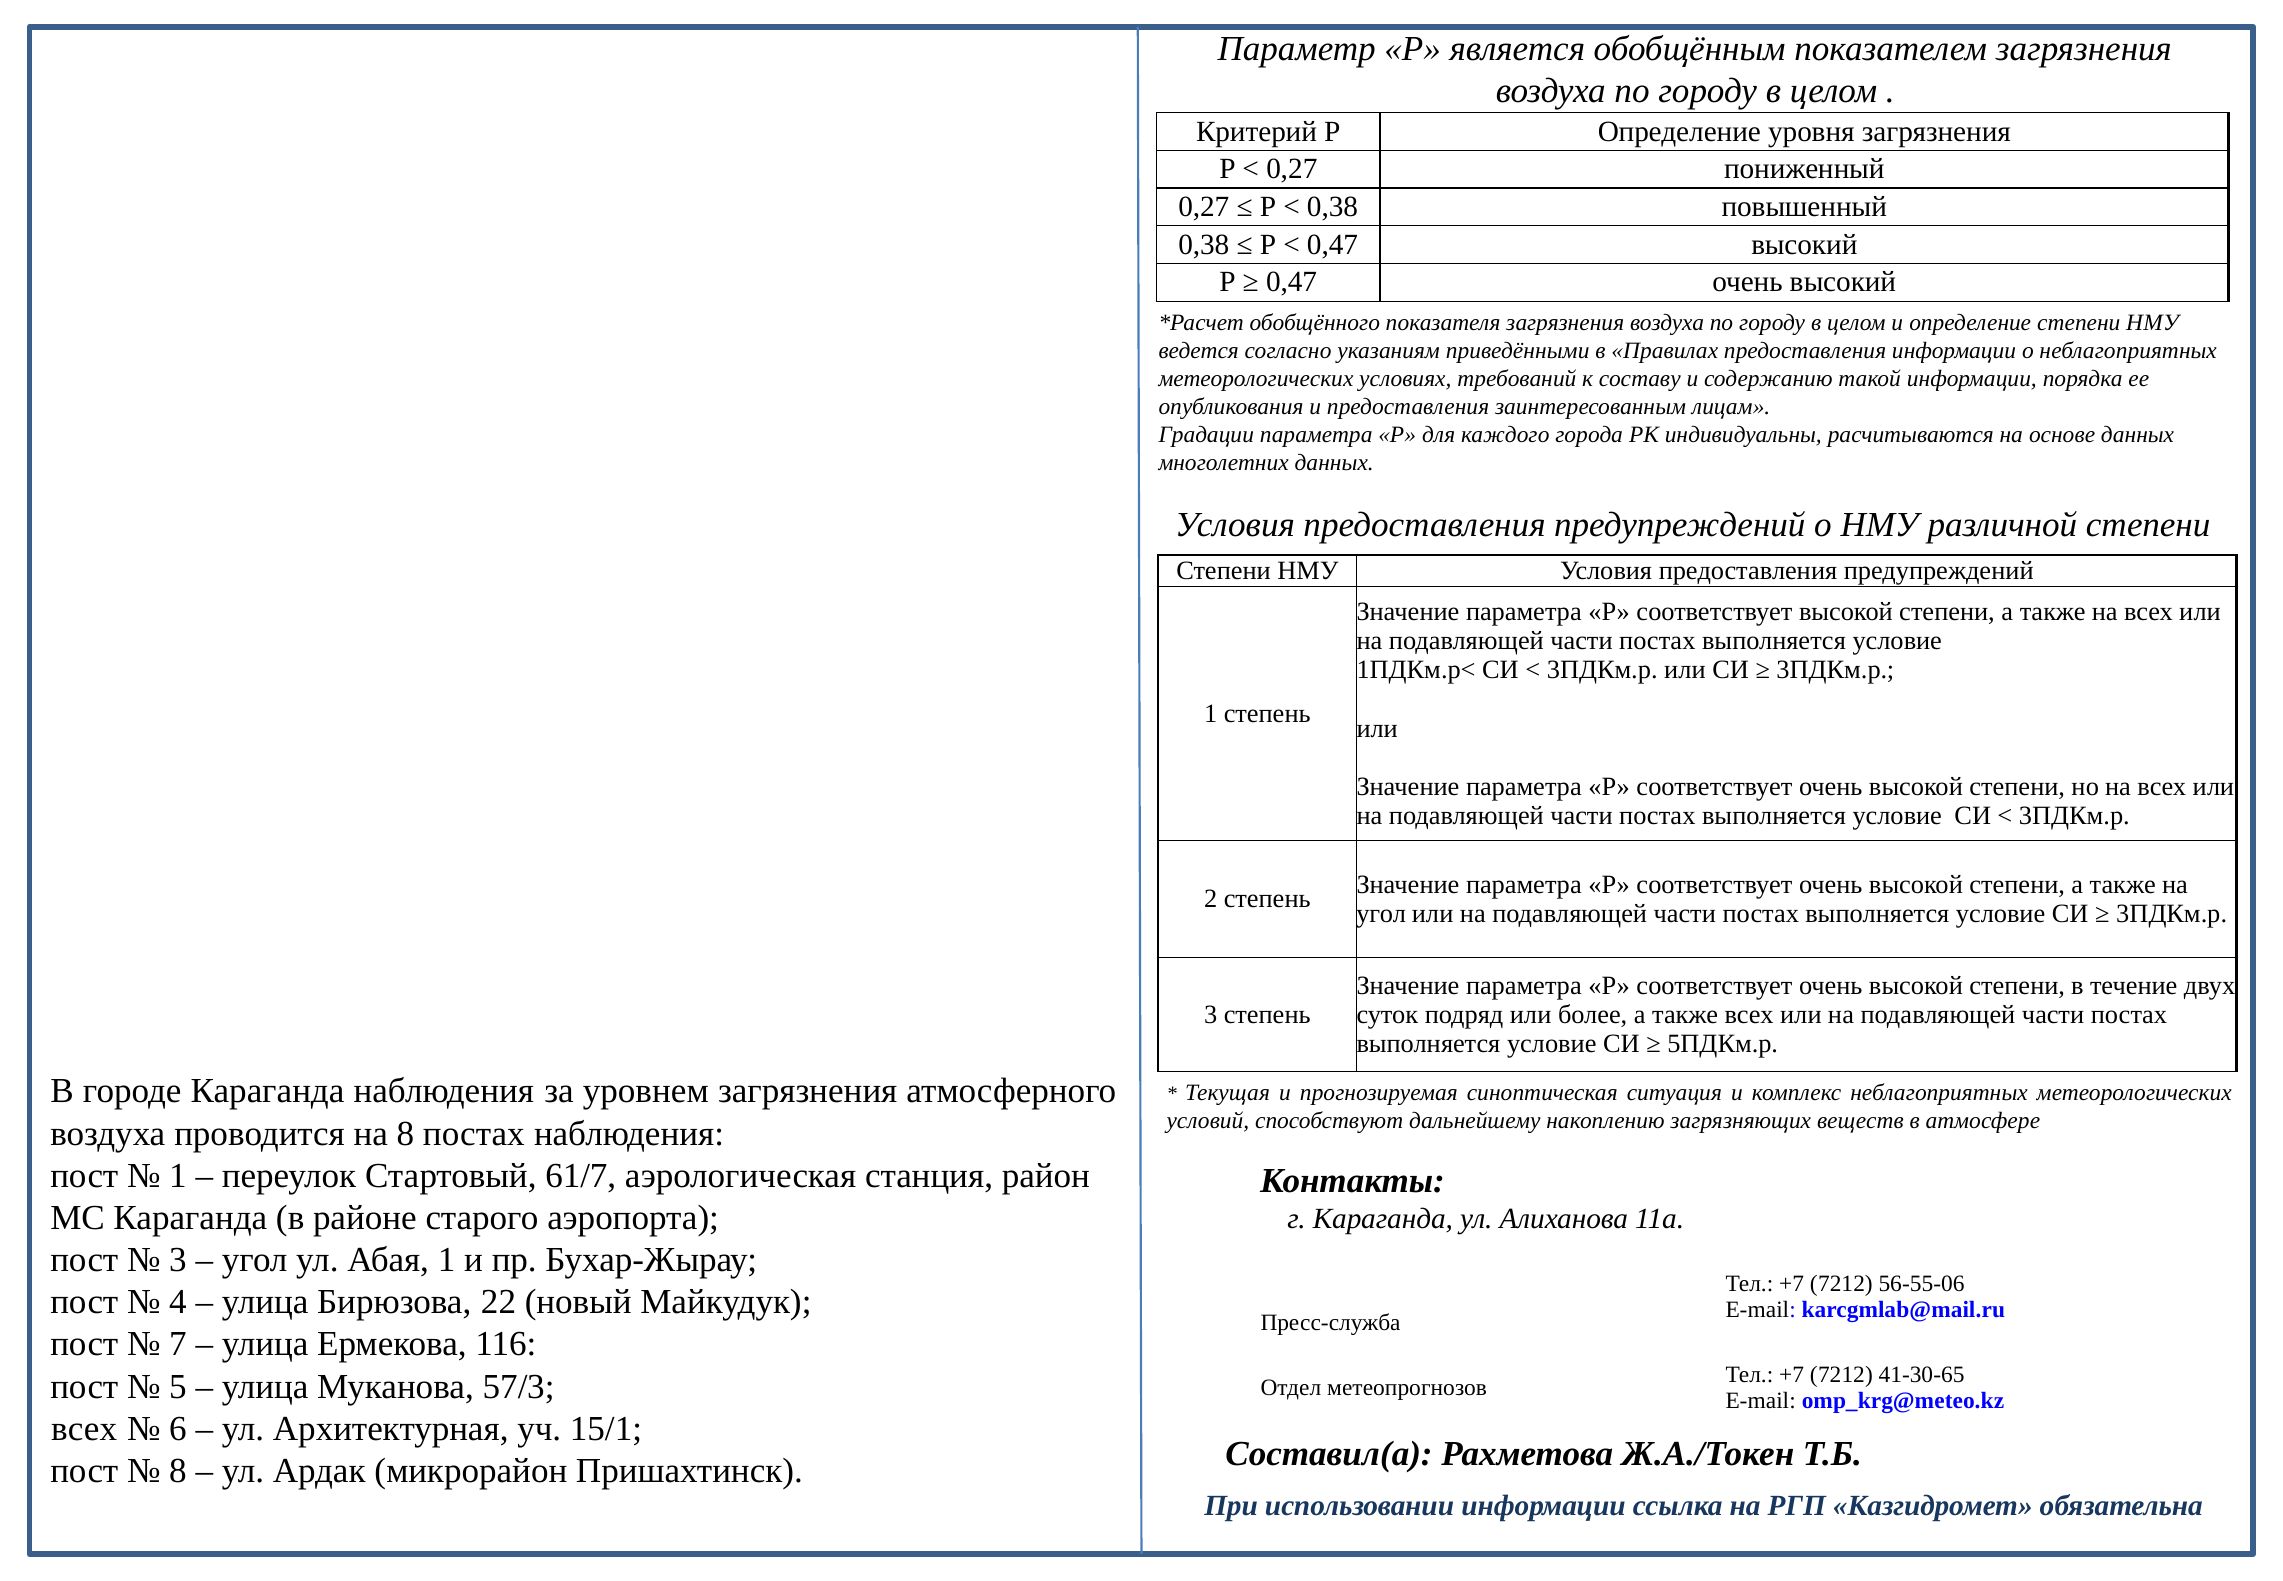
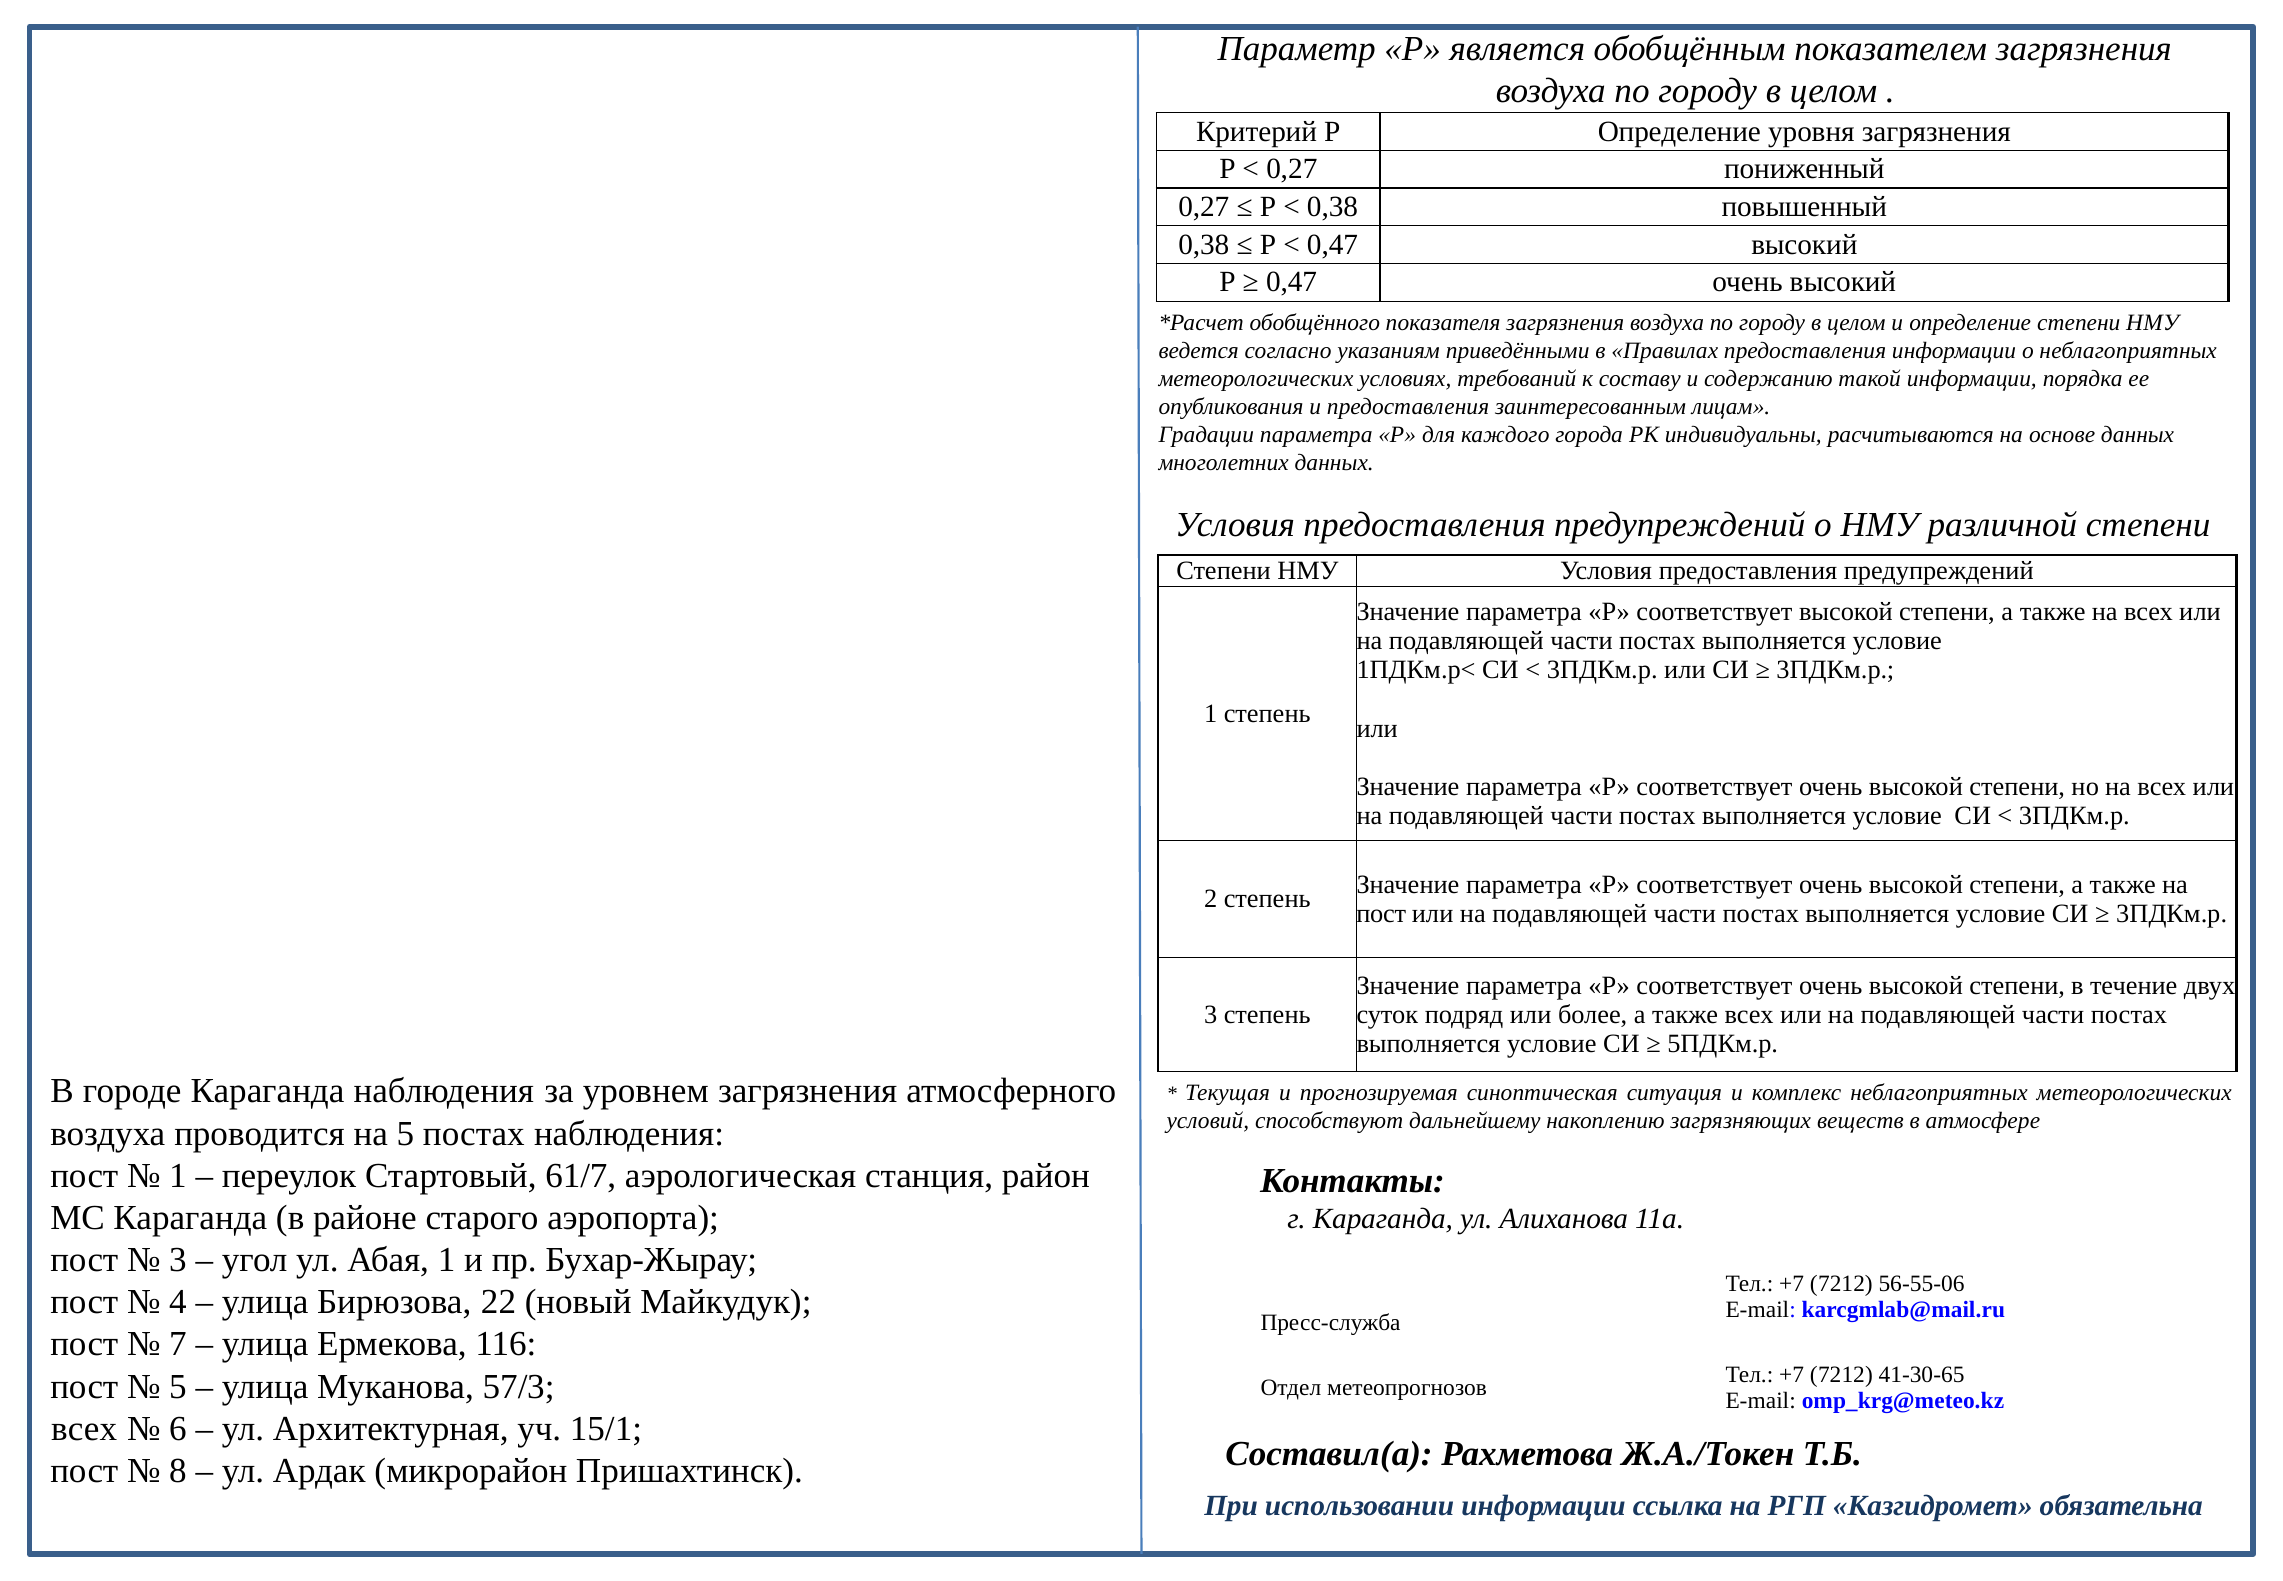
угол at (1381, 913): угол -> пост
на 8: 8 -> 5
